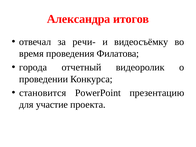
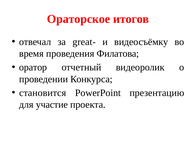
Александра: Александра -> Ораторское
речи-: речи- -> great-
города: города -> оратор
